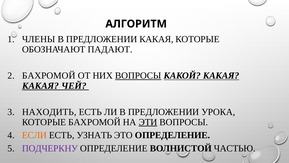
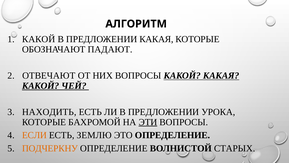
ЧЛЕНЫ at (39, 39): ЧЛЕНЫ -> КАКОЙ
БАХРОМОЙ at (49, 75): БАХРОМОЙ -> ОТВЕЧАЮТ
ВОПРОСЫ at (138, 75) underline: present -> none
КАКАЯ at (40, 86): КАКАЯ -> КАКОЙ
УЗНАТЬ: УЗНАТЬ -> ЗЕМЛЮ
ПОДЧЕРКНУ colour: purple -> orange
ЧАСТЬЮ: ЧАСТЬЮ -> СТАРЫХ
